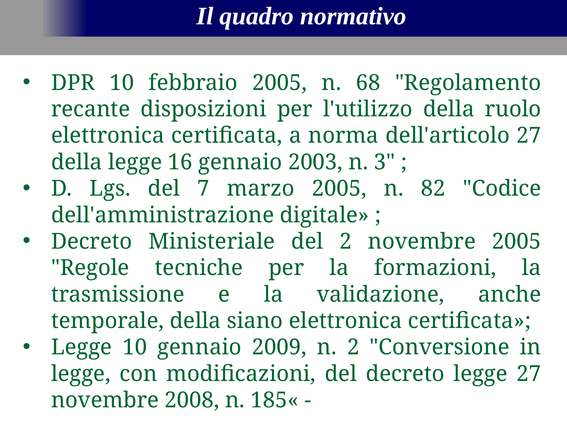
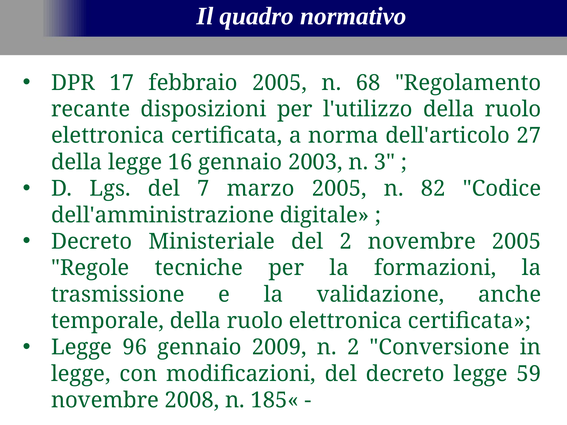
DPR 10: 10 -> 17
temporale della siano: siano -> ruolo
Legge 10: 10 -> 96
legge 27: 27 -> 59
